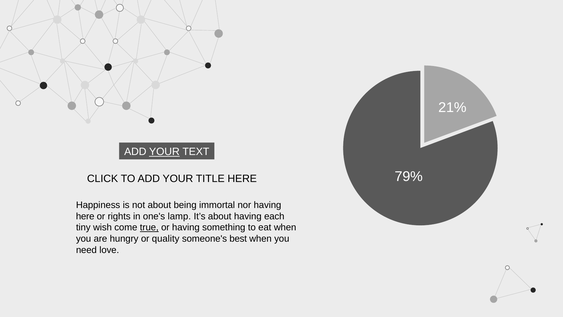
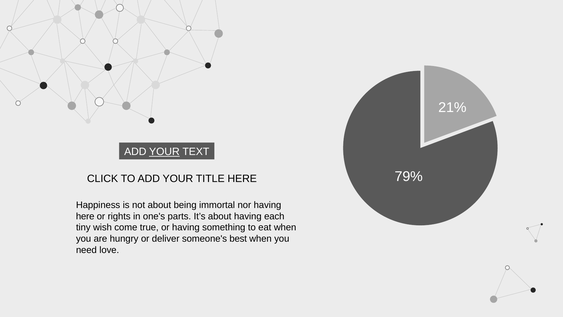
lamp: lamp -> parts
true underline: present -> none
quality: quality -> deliver
